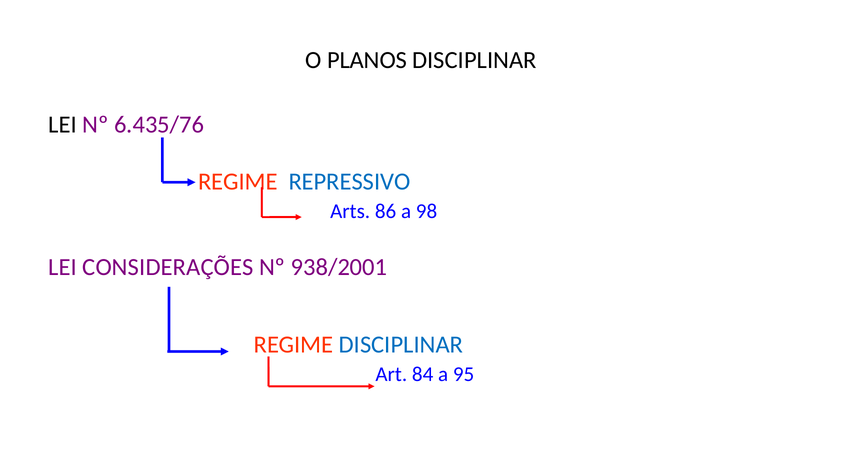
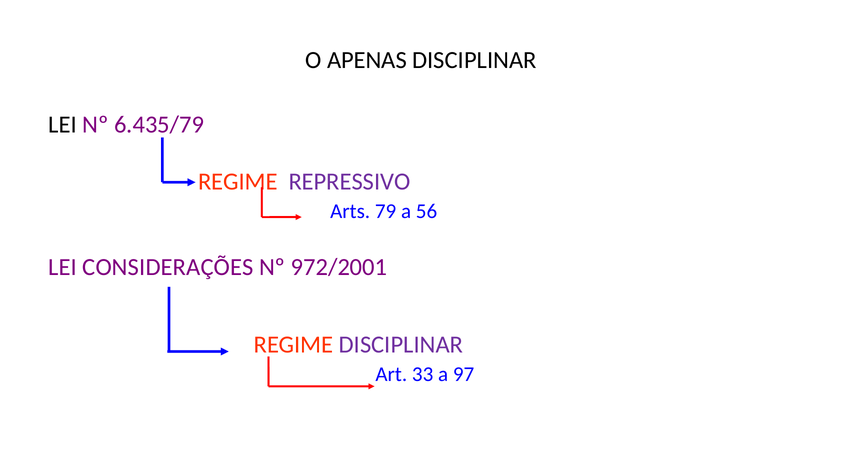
PLANOS: PLANOS -> APENAS
6.435/76: 6.435/76 -> 6.435/79
REPRESSIVO colour: blue -> purple
86: 86 -> 79
98: 98 -> 56
938/2001: 938/2001 -> 972/2001
DISCIPLINAR at (401, 344) colour: blue -> purple
84: 84 -> 33
95: 95 -> 97
